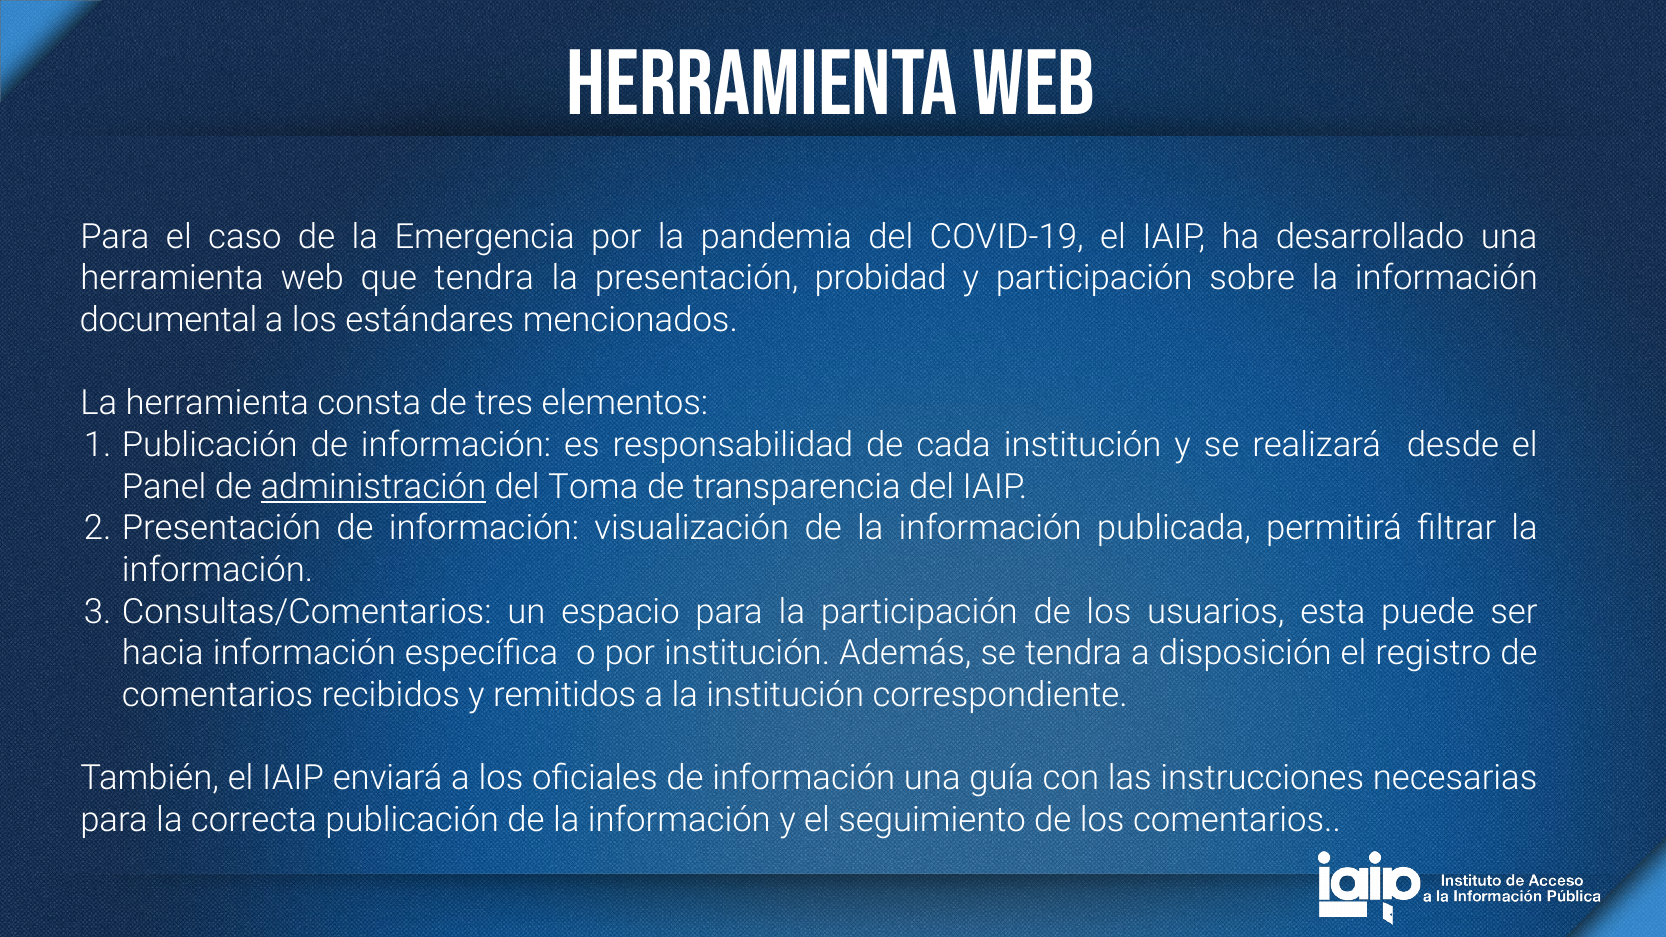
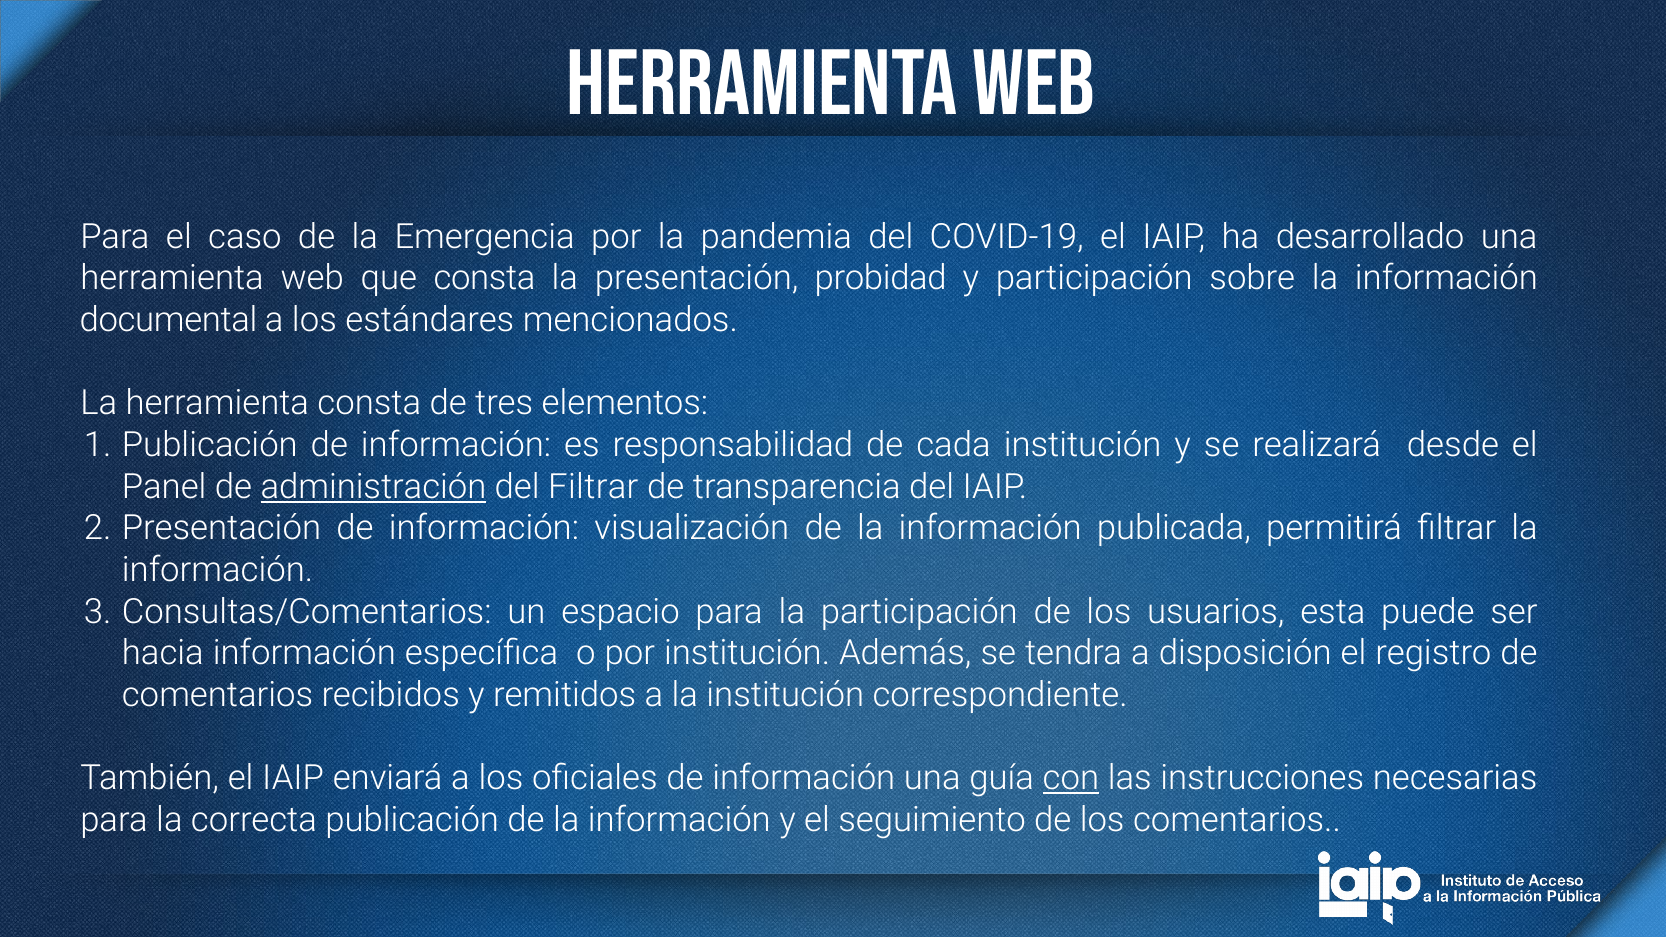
que tendra: tendra -> consta
del Toma: Toma -> Filtrar
con underline: none -> present
